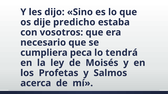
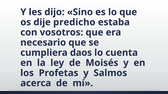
peca: peca -> daos
tendrá: tendrá -> cuenta
